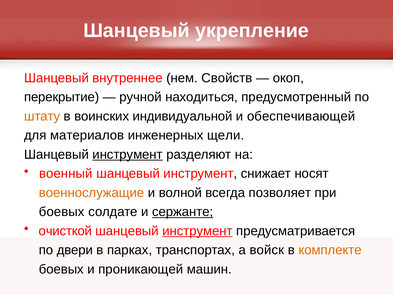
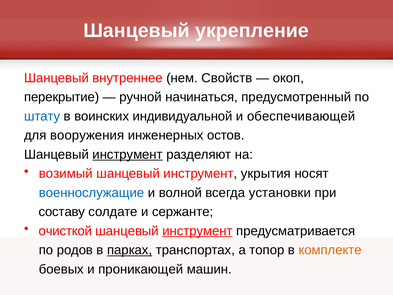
находиться: находиться -> начинаться
штату colour: orange -> blue
материалов: материалов -> вооружения
щели: щели -> остов
военный: военный -> возимый
снижает: снижает -> укрытия
военнослужащие colour: orange -> blue
позволяет: позволяет -> установки
боевых at (62, 212): боевых -> составу
сержанте underline: present -> none
двери: двери -> родов
парках underline: none -> present
войск: войск -> топор
